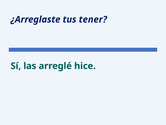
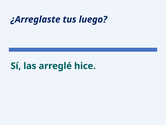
tener: tener -> luego
